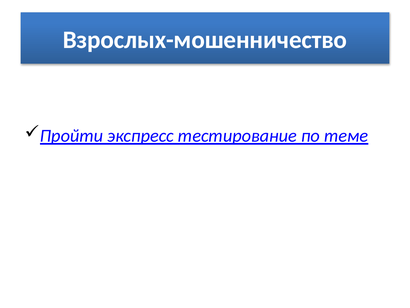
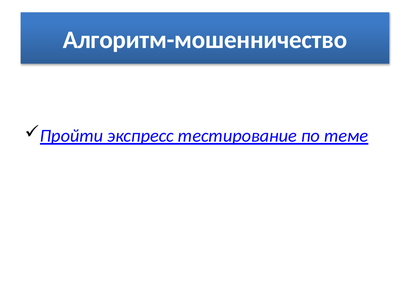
Взрослых-мошенничество: Взрослых-мошенничество -> Алгоритм-мошенничество
